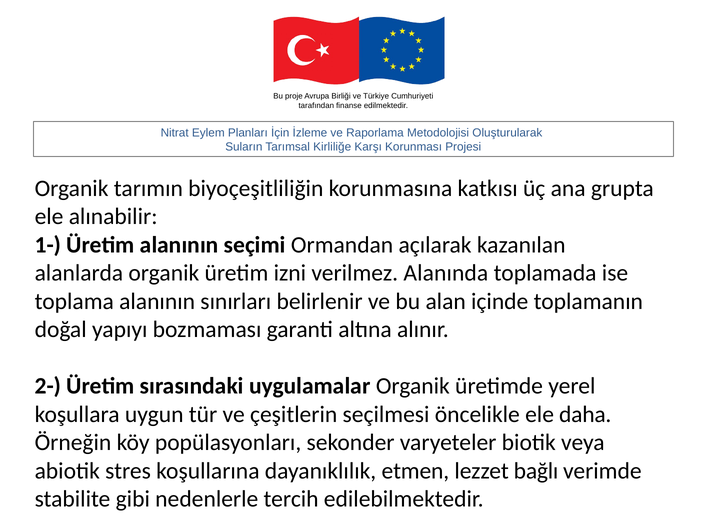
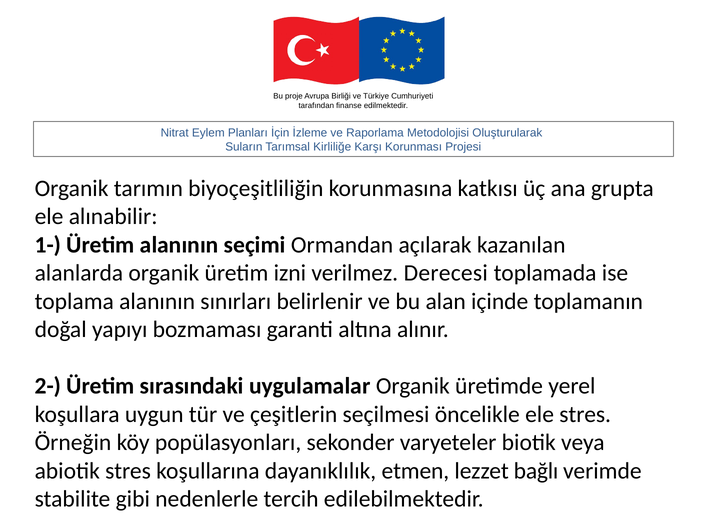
Alanında: Alanında -> Derecesi
ele daha: daha -> stres
